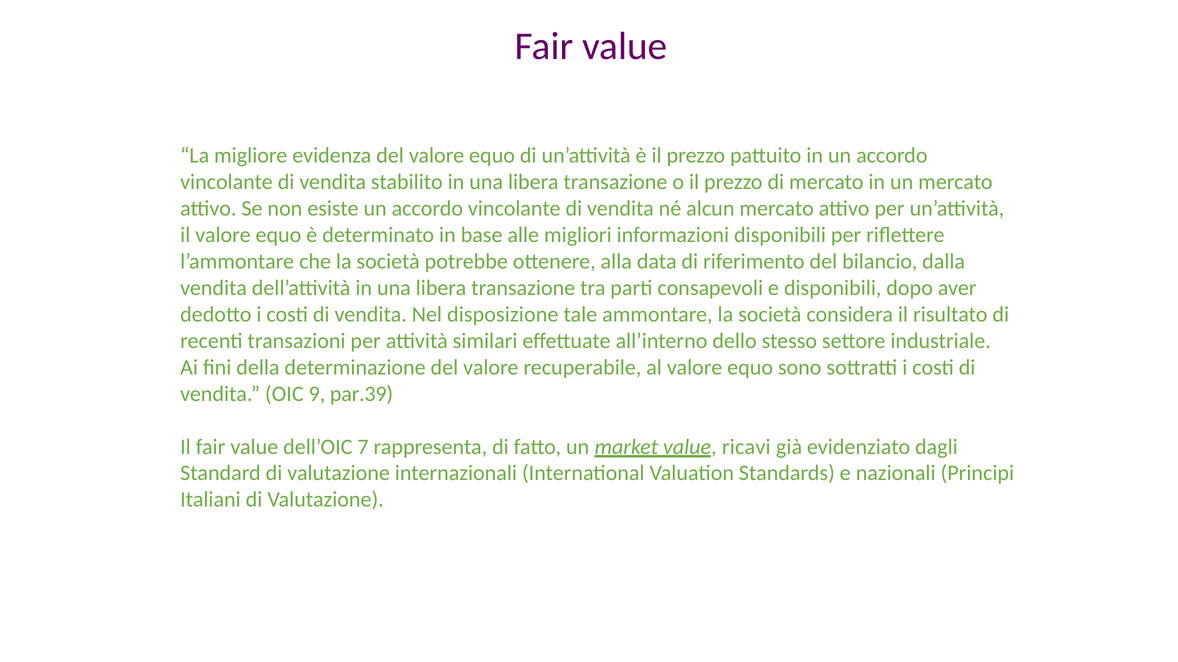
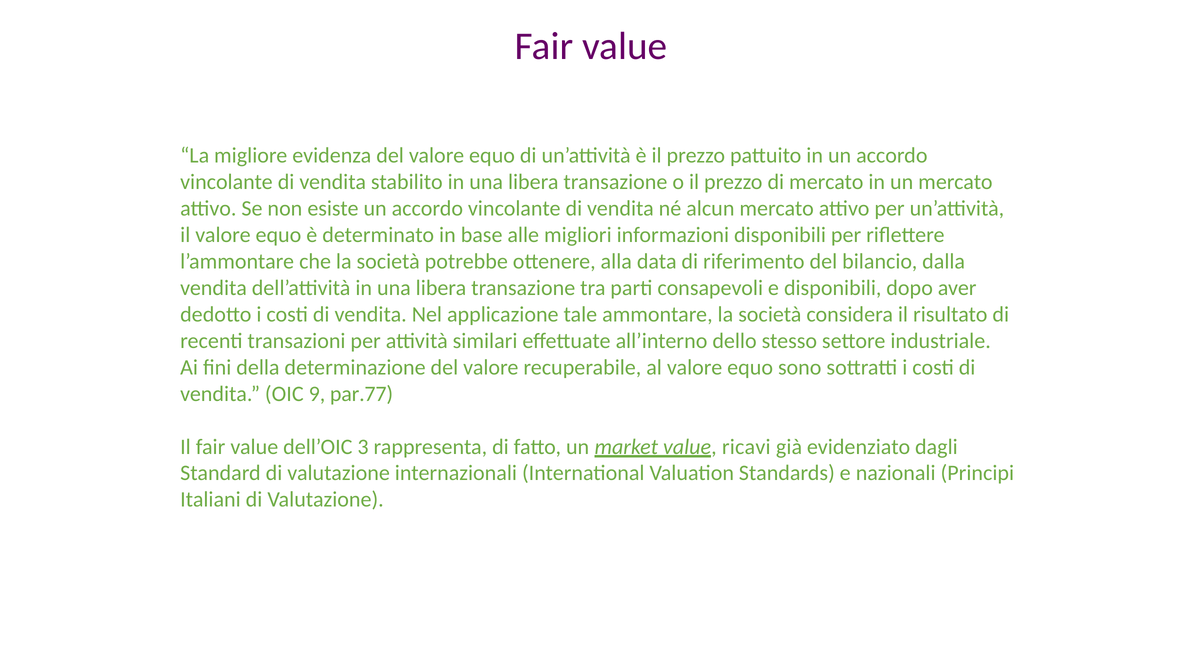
disposizione: disposizione -> applicazione
par.39: par.39 -> par.77
7: 7 -> 3
